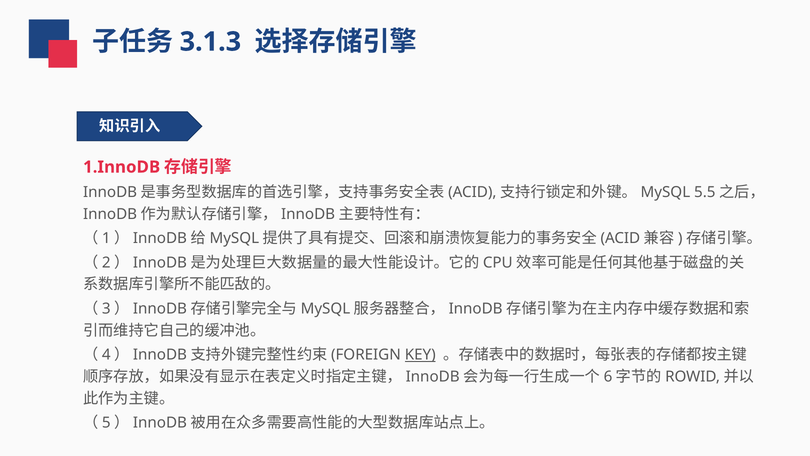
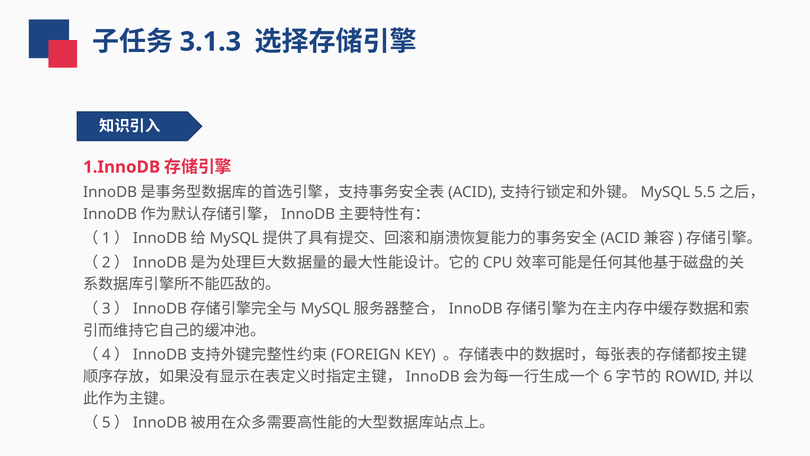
KEY underline: present -> none
